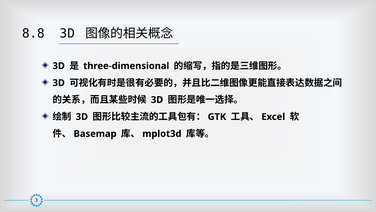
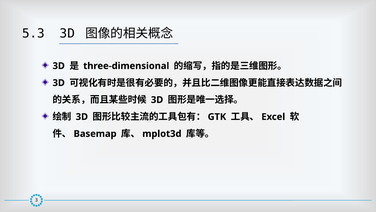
8.8: 8.8 -> 5.3
